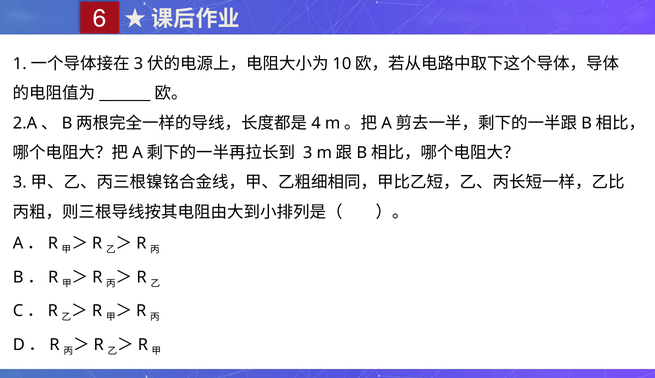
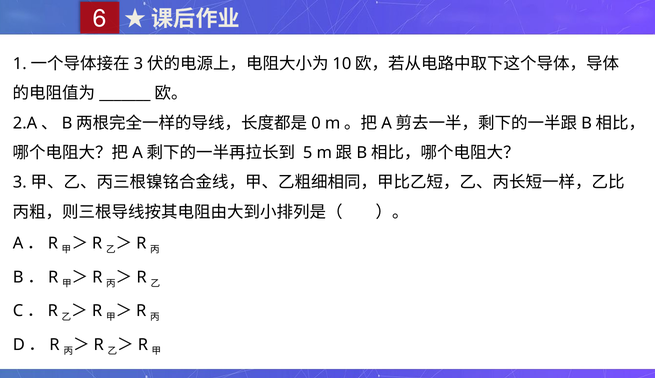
4: 4 -> 0
3 at (308, 153): 3 -> 5
